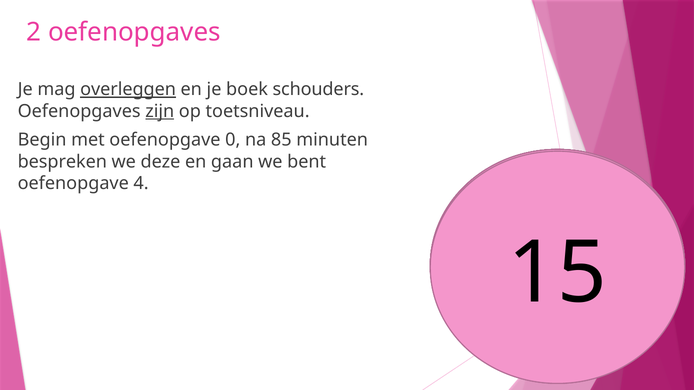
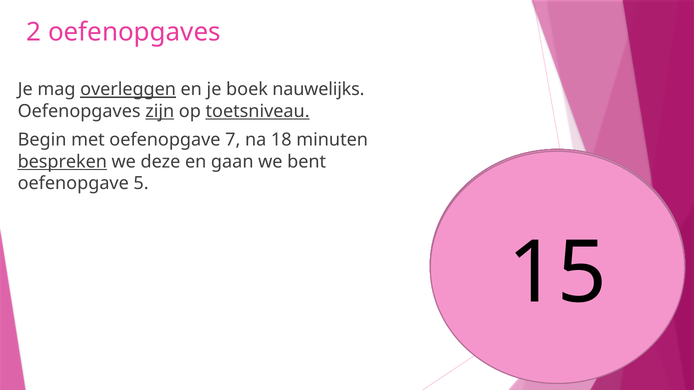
schouders: schouders -> nauwelijks
toetsniveau underline: none -> present
0: 0 -> 7
85: 85 -> 18
bespreken underline: none -> present
4: 4 -> 5
